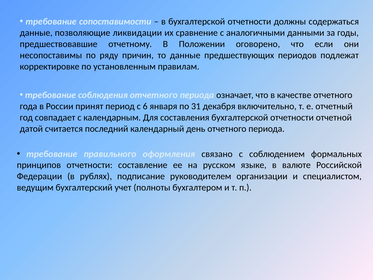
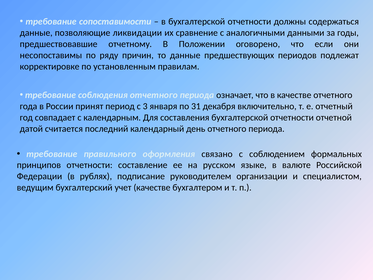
6: 6 -> 3
учет полноты: полноты -> качестве
